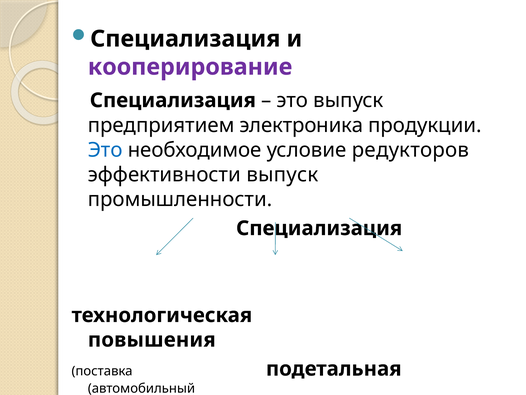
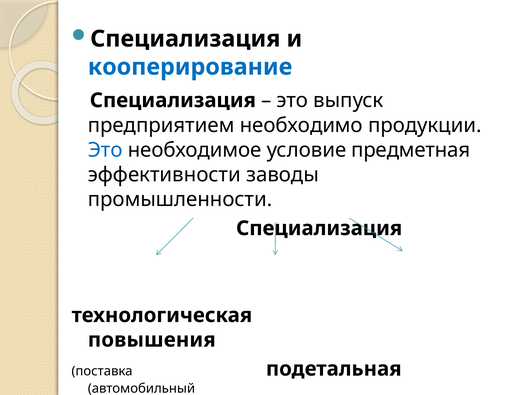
кооперирование colour: purple -> blue
электроника: электроника -> необходимо
условие редукторов: редукторов -> предметная
эффективности выпуск: выпуск -> заводы
